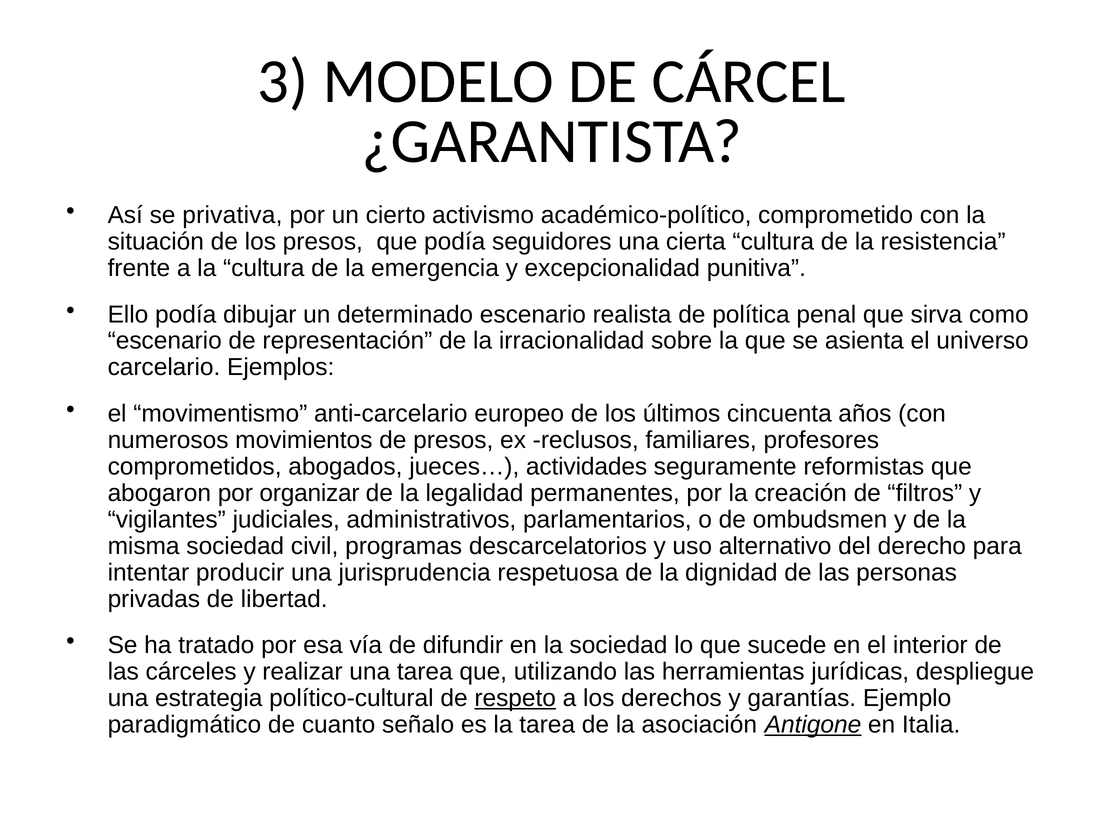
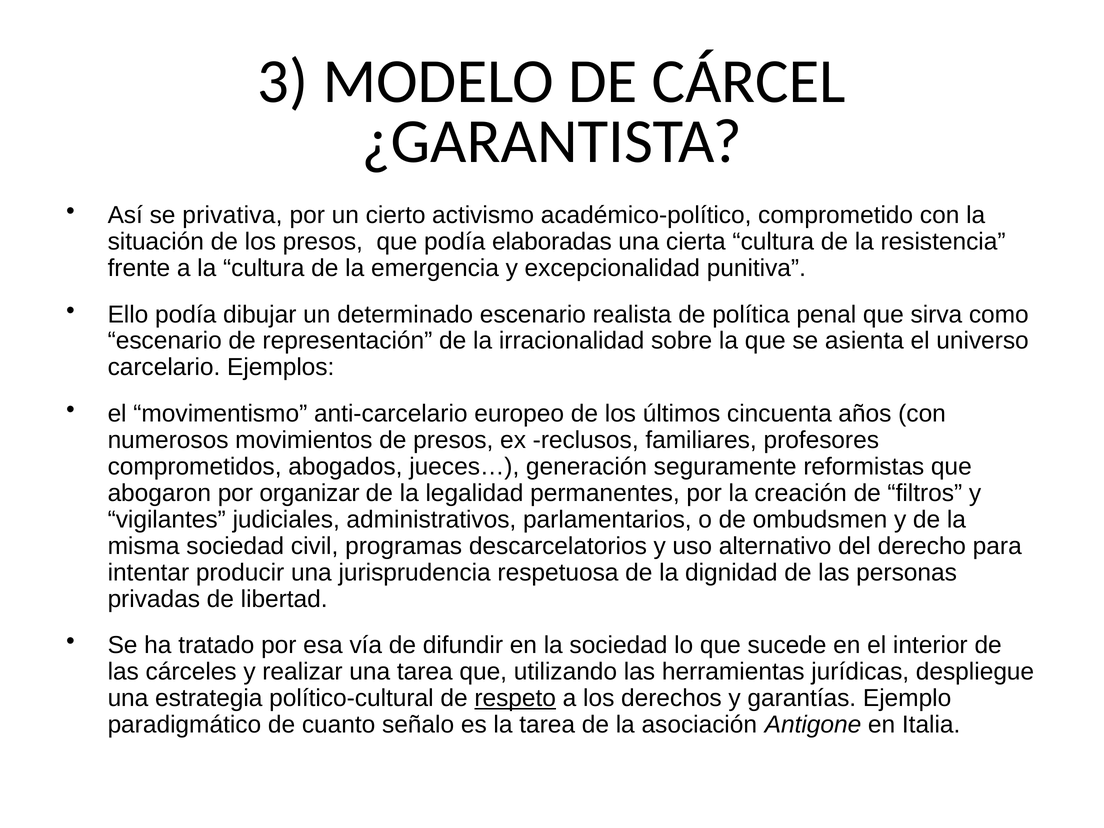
seguidores: seguidores -> elaboradas
actividades: actividades -> generación
Antigone underline: present -> none
